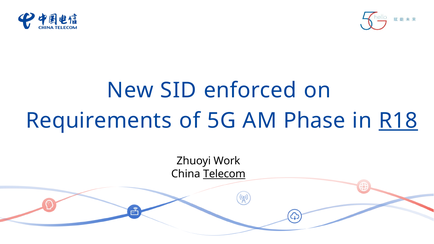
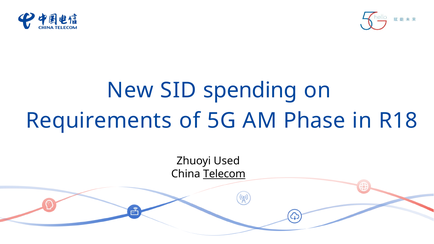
enforced: enforced -> spending
R18 underline: present -> none
Work: Work -> Used
